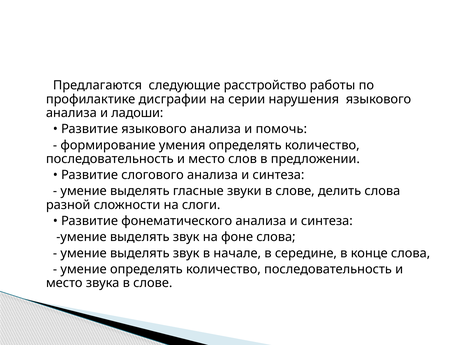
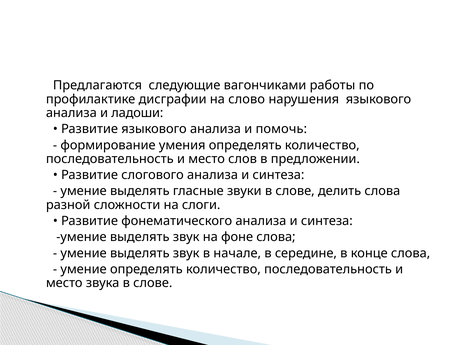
расстройство: расстройство -> вагончиками
серии: серии -> слово
